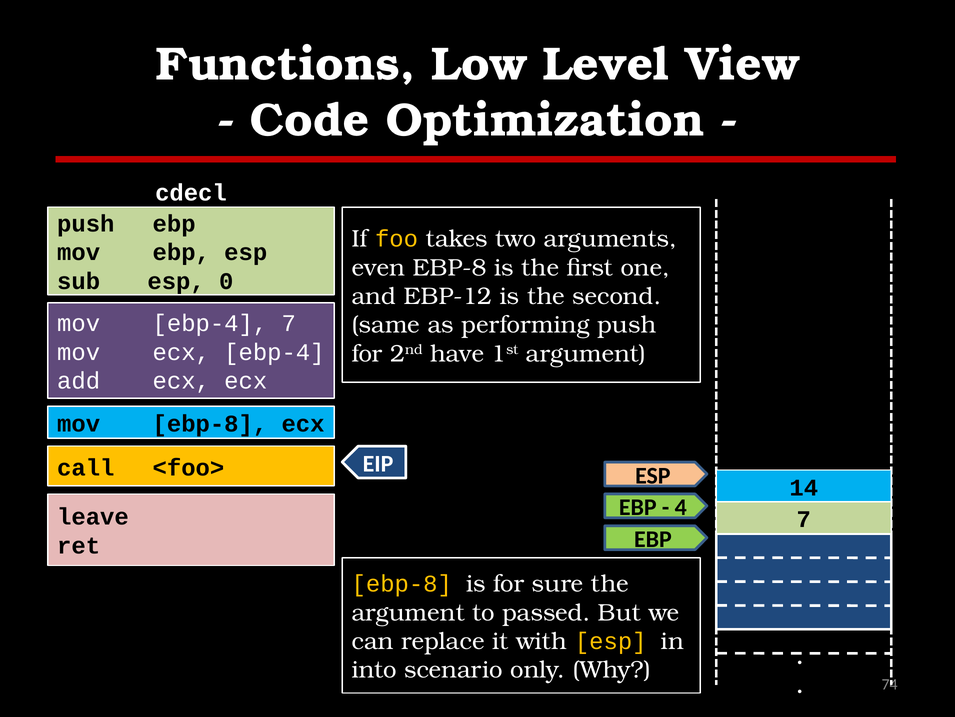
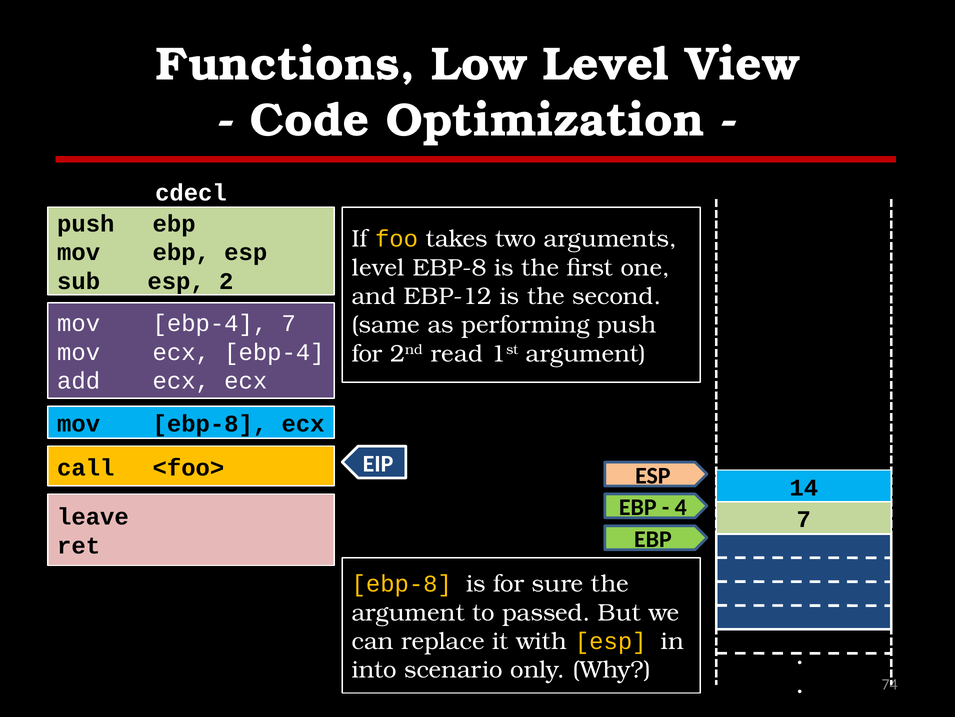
even at (378, 267): even -> level
0: 0 -> 2
have: have -> read
